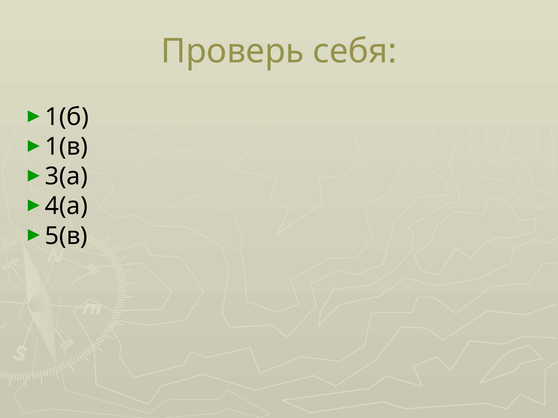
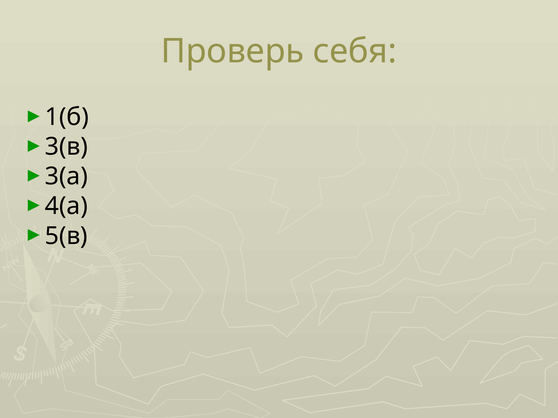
1(в: 1(в -> 3(в
